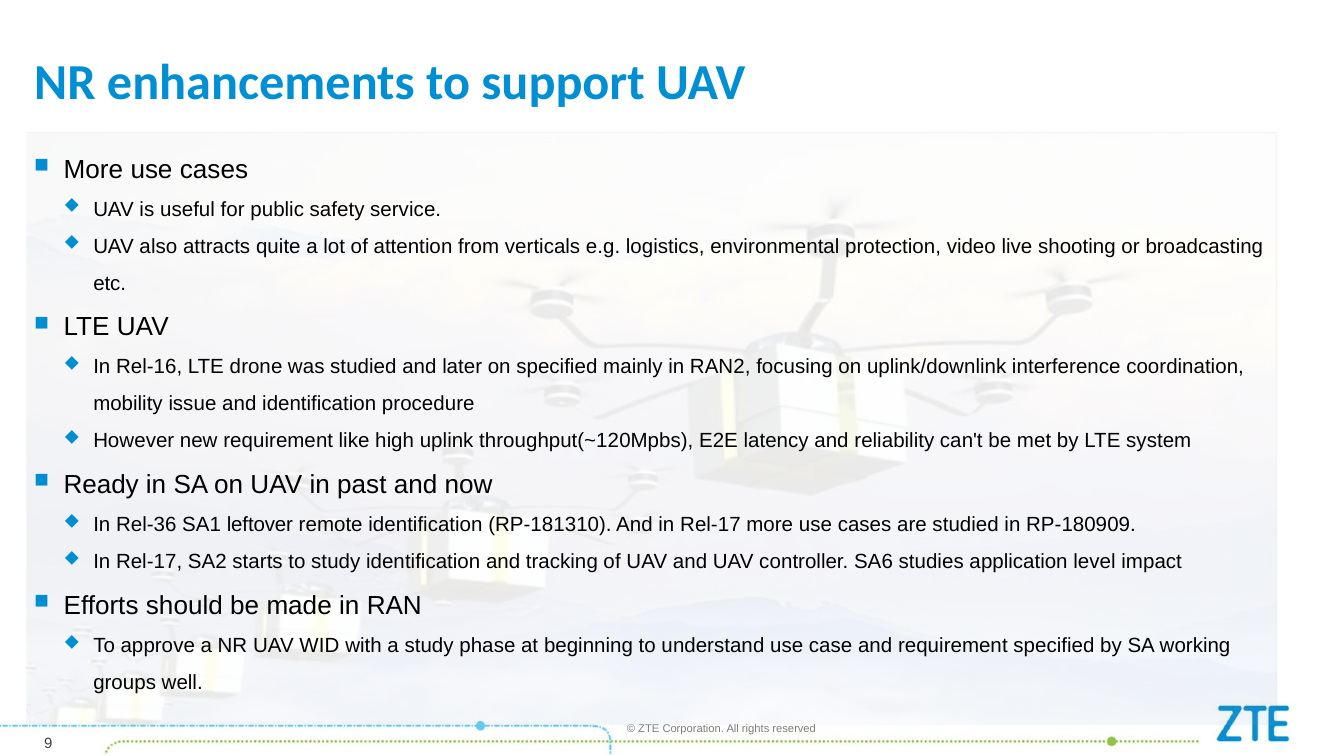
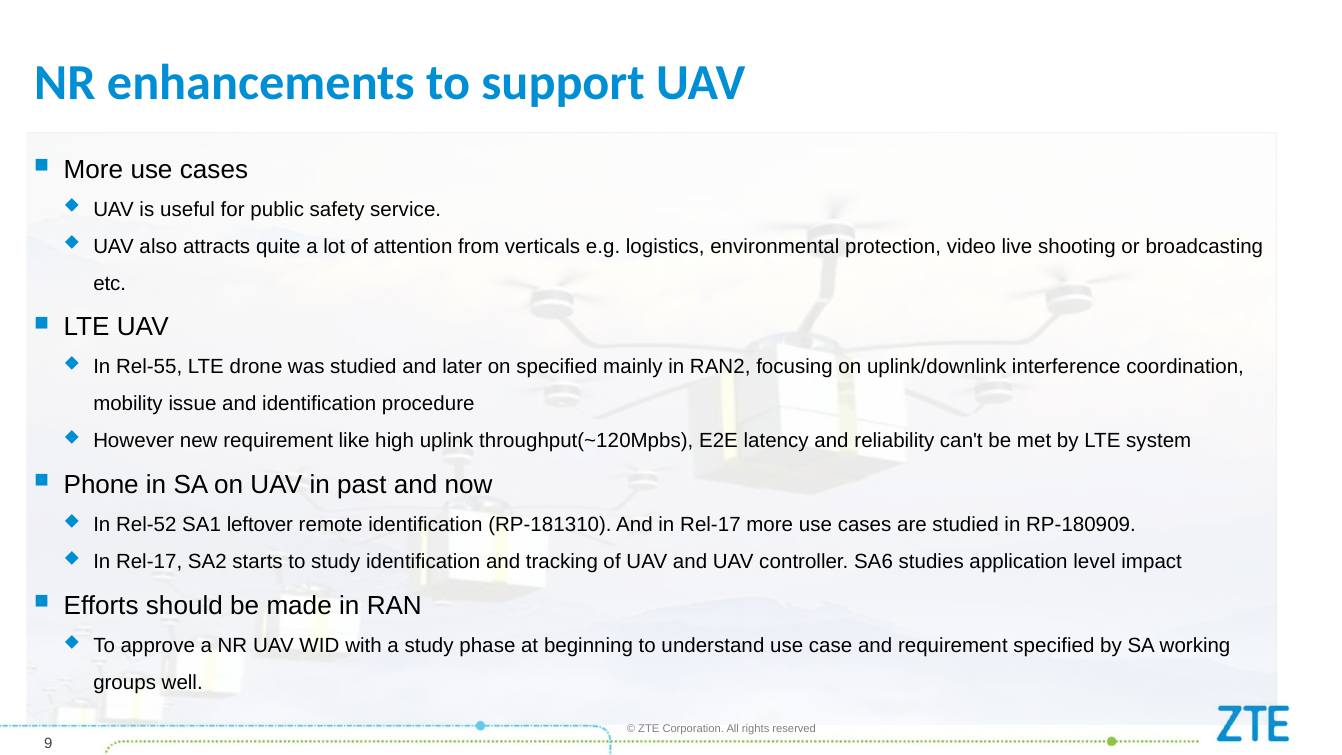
Rel-16: Rel-16 -> Rel-55
Ready: Ready -> Phone
Rel-36: Rel-36 -> Rel-52
